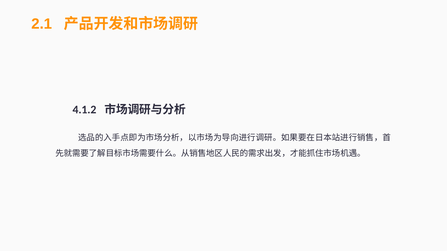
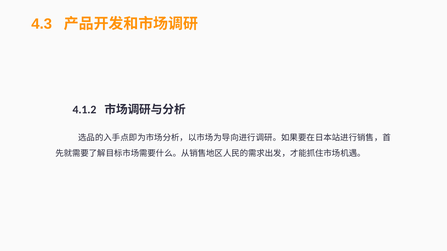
2.1: 2.1 -> 4.3
